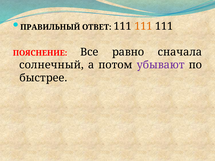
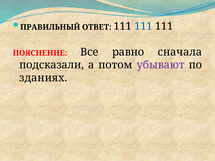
111 at (143, 26) colour: orange -> blue
солнечный: солнечный -> подсказали
быстрее: быстрее -> зданиях
